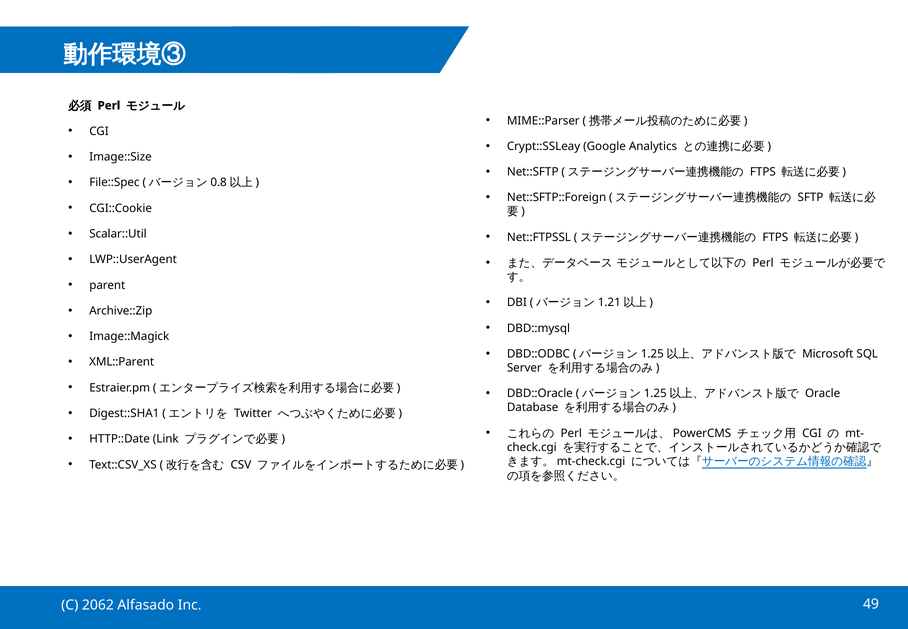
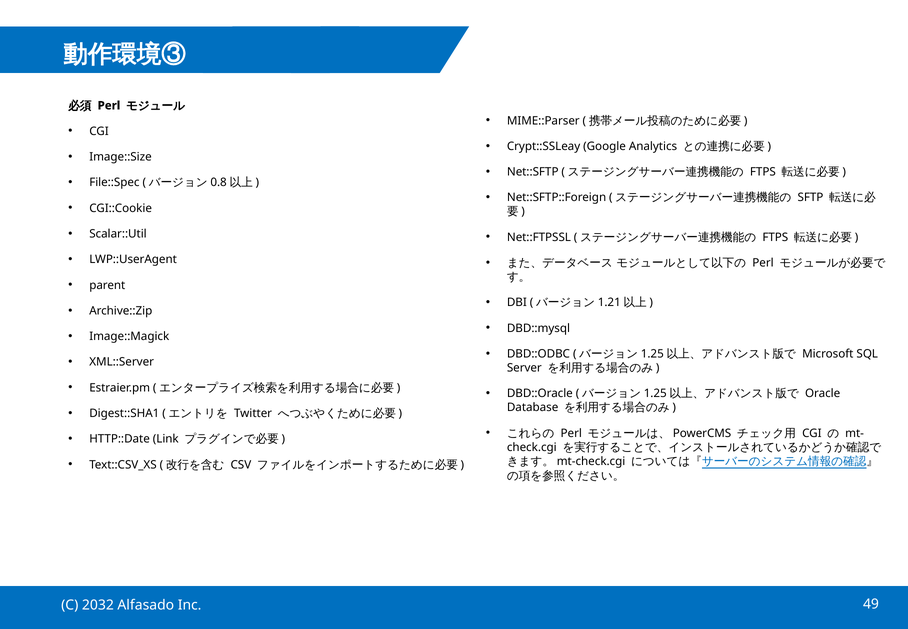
XML::Parent: XML::Parent -> XML::Server
2062: 2062 -> 2032
